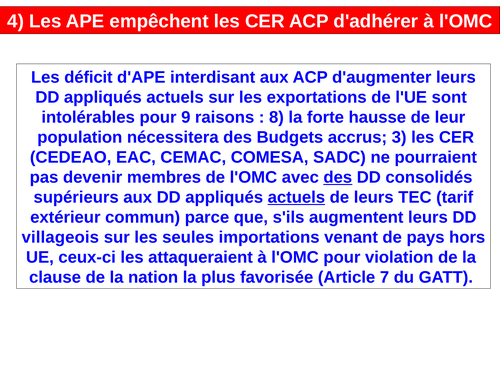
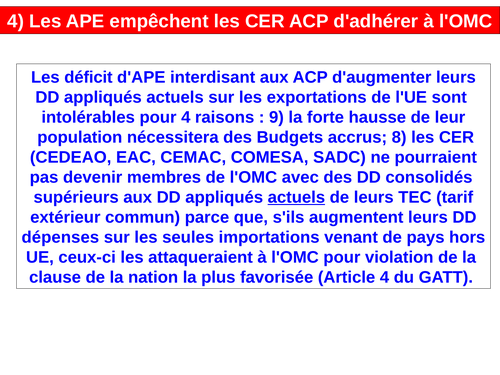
pour 9: 9 -> 4
8: 8 -> 9
3: 3 -> 8
des at (338, 177) underline: present -> none
villageois: villageois -> dépenses
Article 7: 7 -> 4
